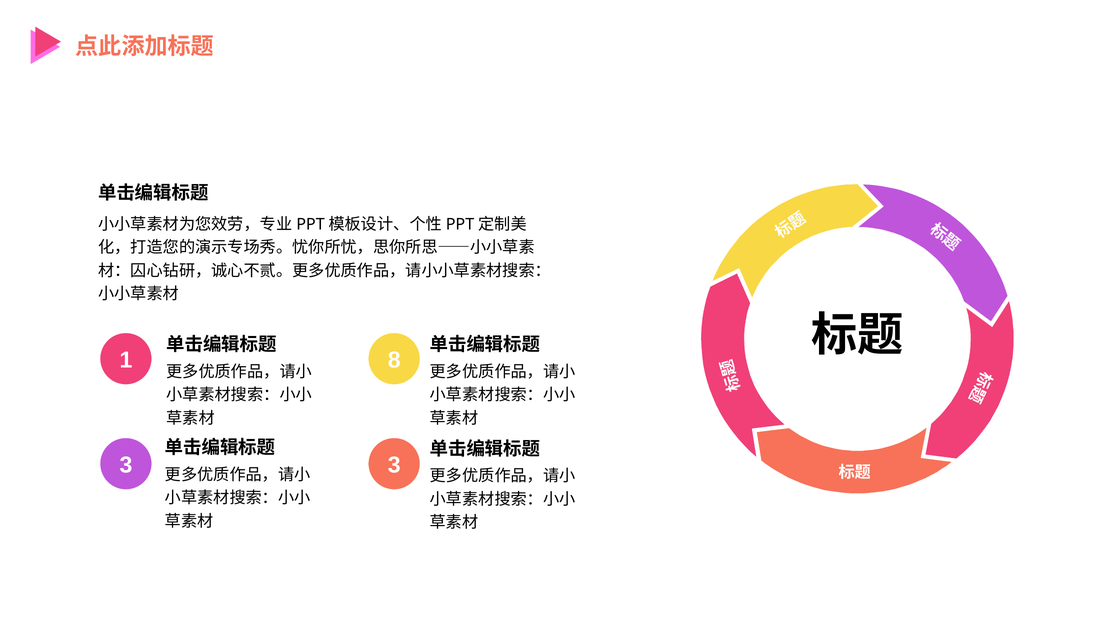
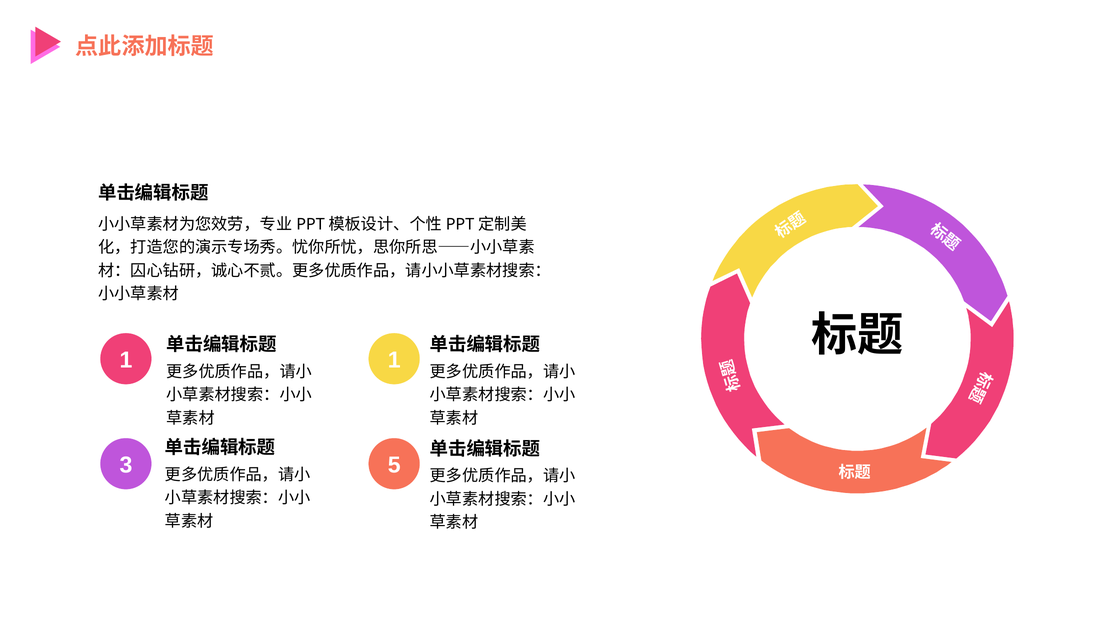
1 8: 8 -> 1
3 3: 3 -> 5
